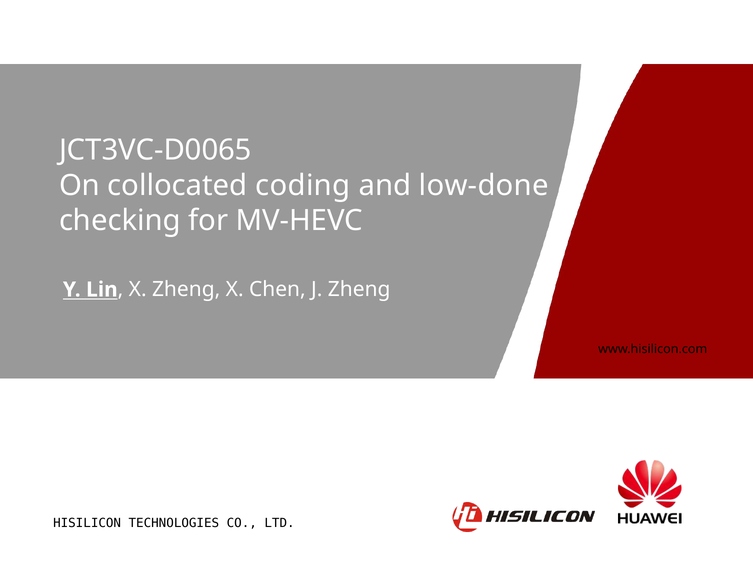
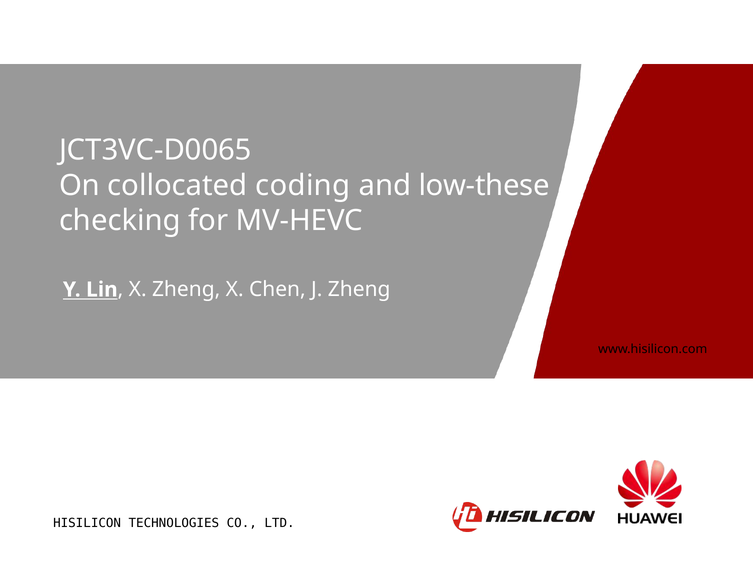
low-done: low-done -> low-these
